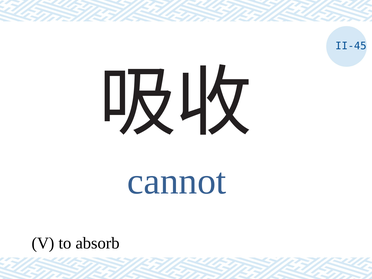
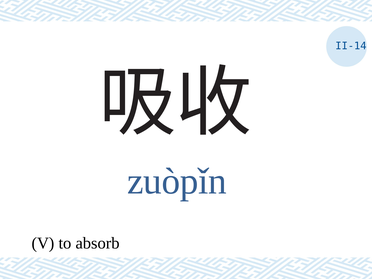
II-45: II-45 -> II-14
cannot: cannot -> zuòpǐn
